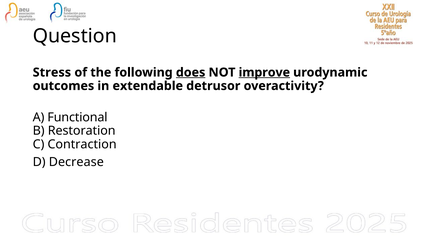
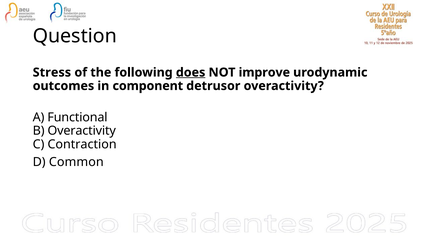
improve underline: present -> none
extendable: extendable -> component
B Restoration: Restoration -> Overactivity
Decrease: Decrease -> Common
